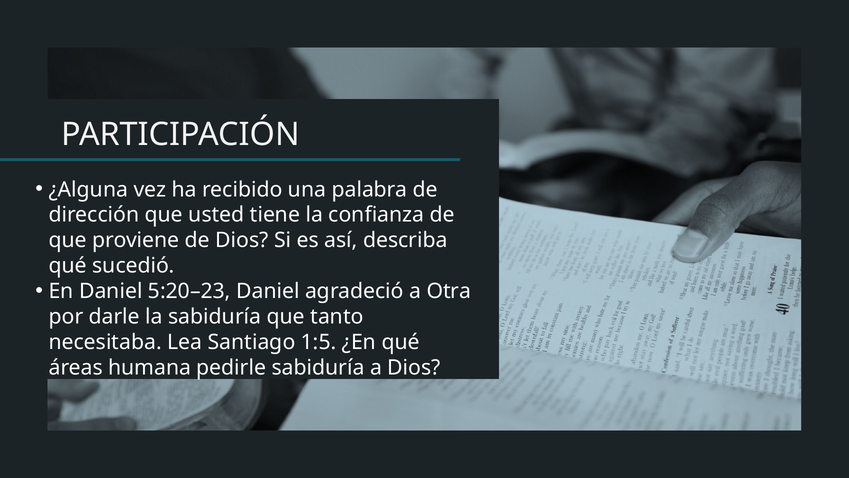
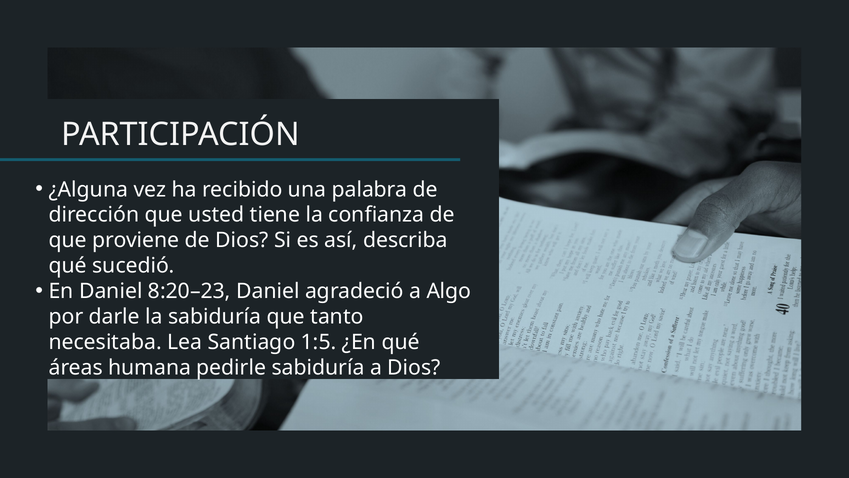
5:20–23: 5:20–23 -> 8:20–23
Otra: Otra -> Algo
